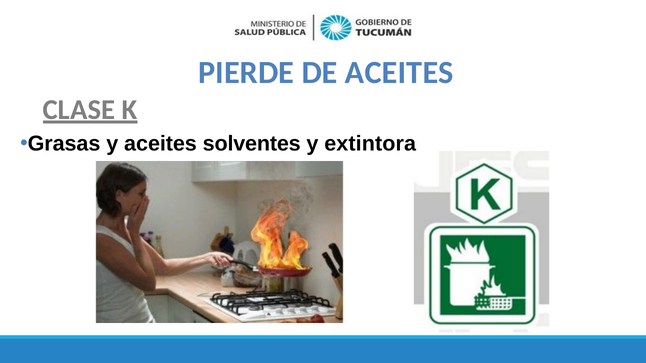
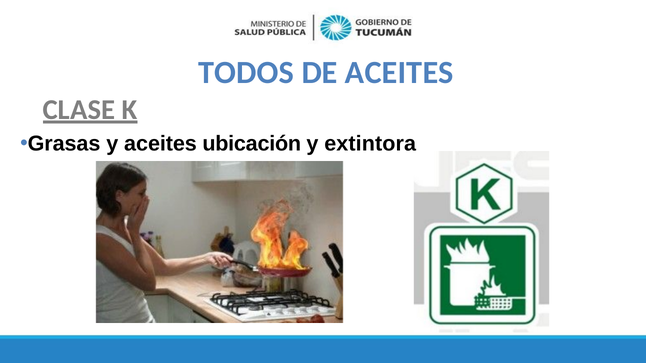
PIERDE: PIERDE -> TODOS
solventes: solventes -> ubicación
